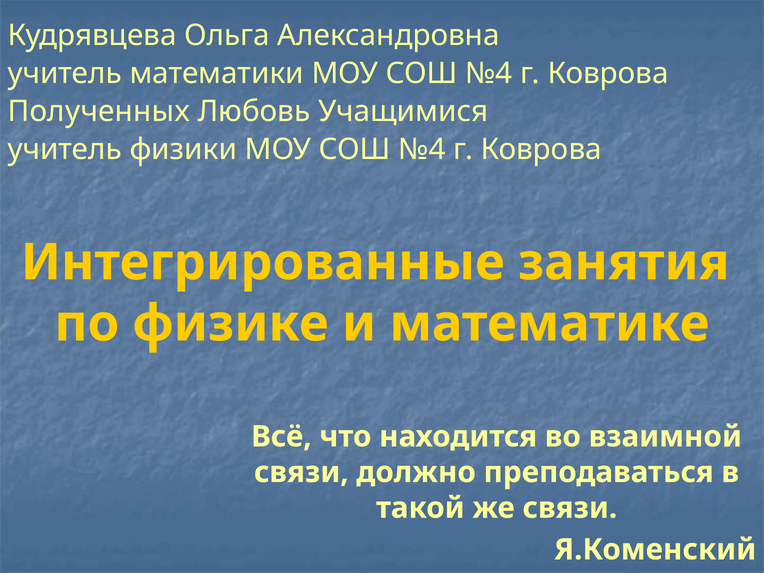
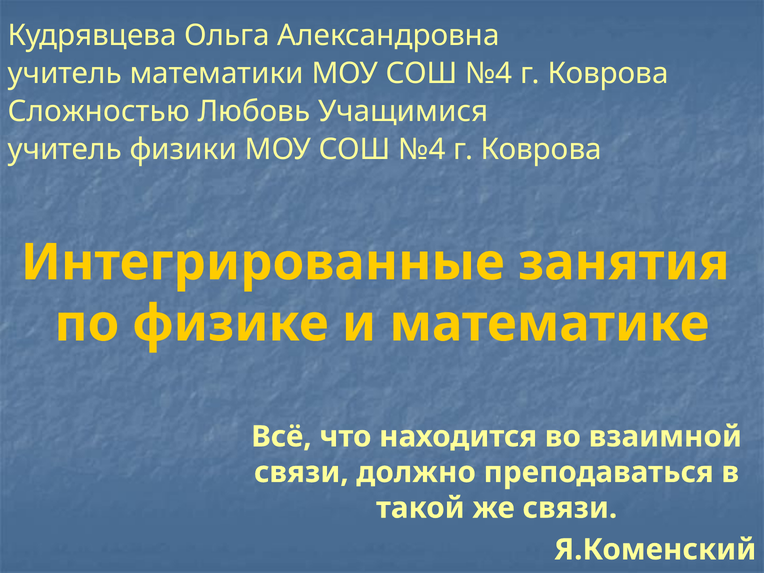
Полученных: Полученных -> Сложностью
